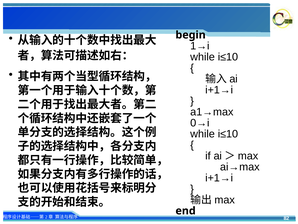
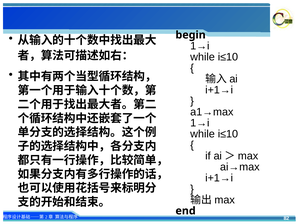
0→i at (200, 123): 0→i -> 1→i
